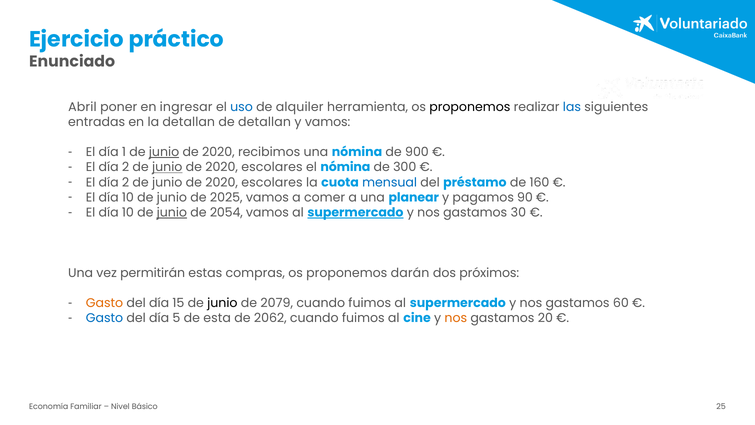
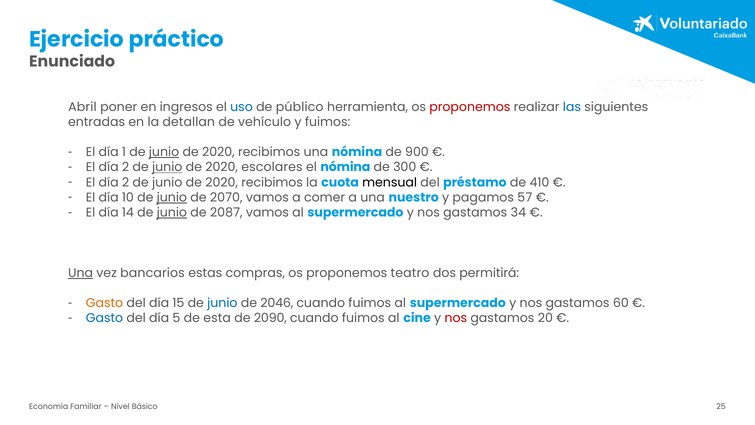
ingresar: ingresar -> ingresos
alquiler: alquiler -> público
proponemos at (470, 107) colour: black -> red
de detallan: detallan -> vehículo
y vamos: vamos -> fuimos
escolares at (272, 182): escolares -> recibimos
mensual colour: blue -> black
160: 160 -> 410
junio at (172, 197) underline: none -> present
2025: 2025 -> 2070
planear: planear -> nuestro
90: 90 -> 57
10 at (128, 212): 10 -> 14
2054: 2054 -> 2087
supermercado at (355, 212) underline: present -> none
30: 30 -> 34
Una at (81, 273) underline: none -> present
permitirán: permitirán -> bancarios
darán: darán -> teatro
próximos: próximos -> permitirá
junio at (222, 303) colour: black -> blue
2079: 2079 -> 2046
2062: 2062 -> 2090
nos at (456, 318) colour: orange -> red
